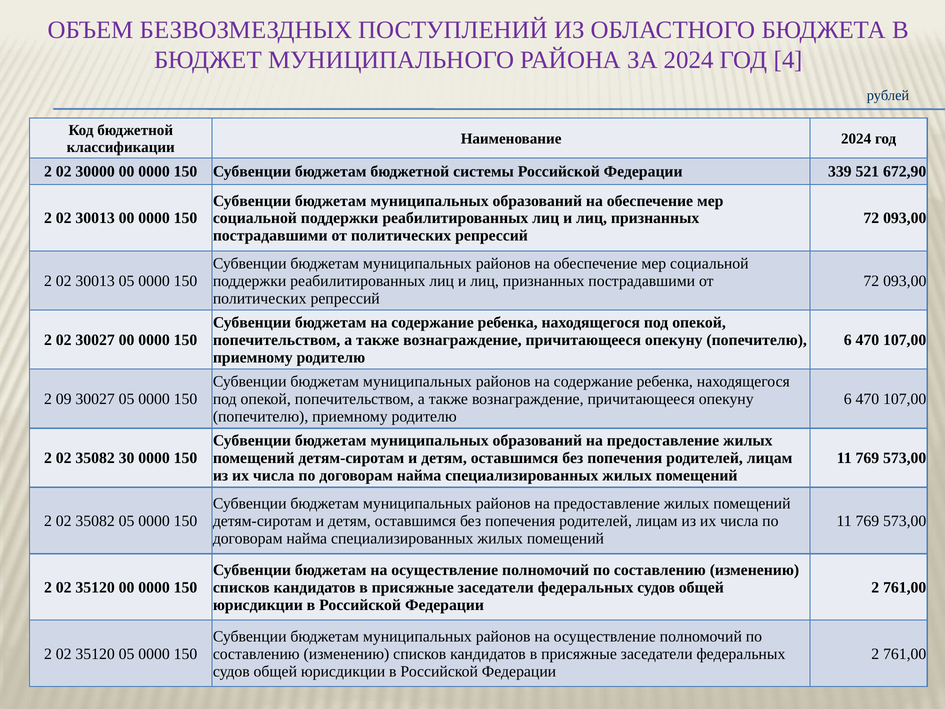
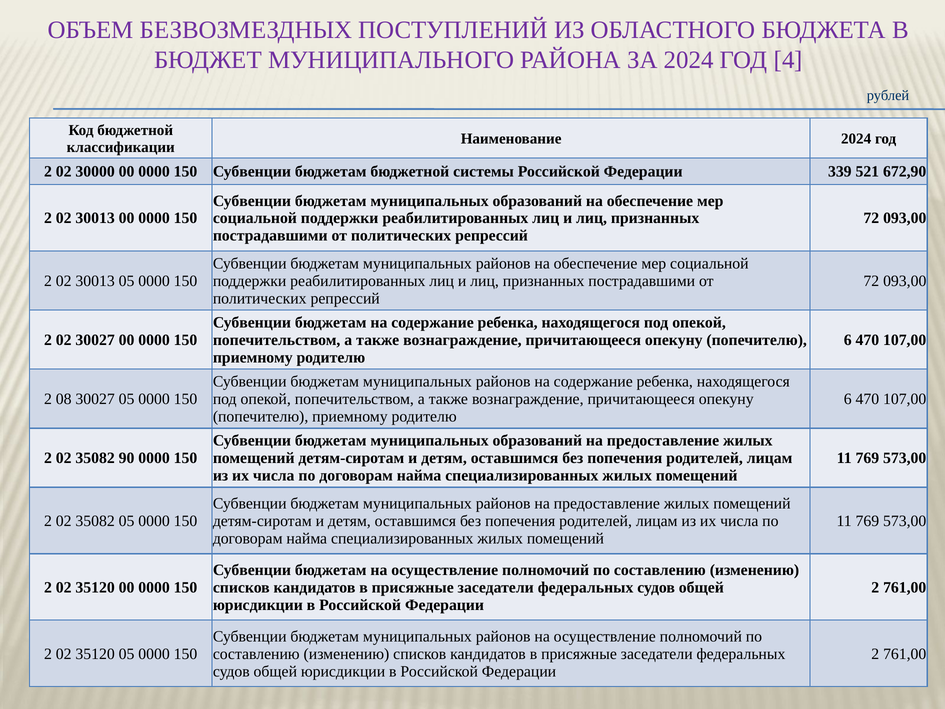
09: 09 -> 08
30: 30 -> 90
